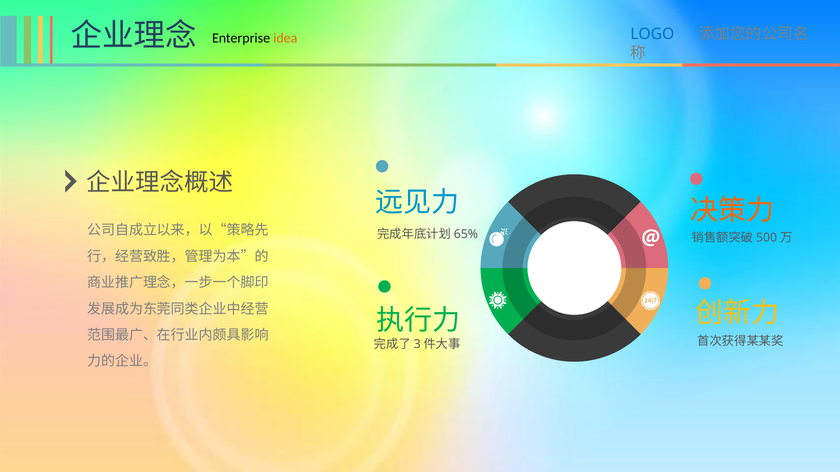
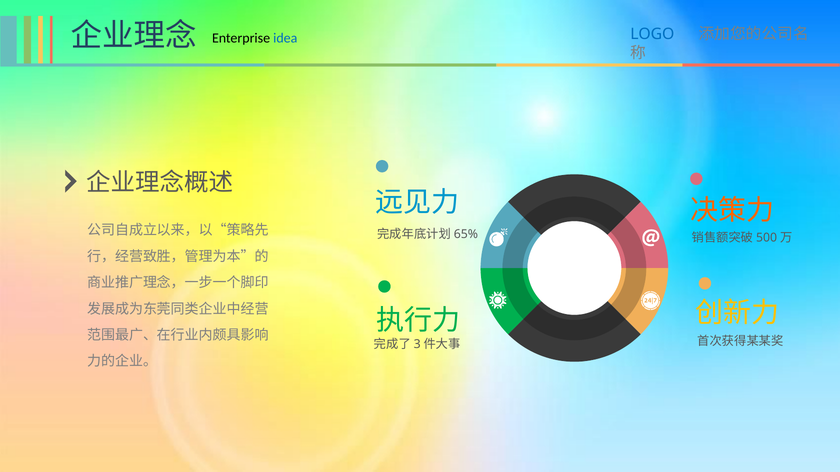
idea colour: orange -> blue
